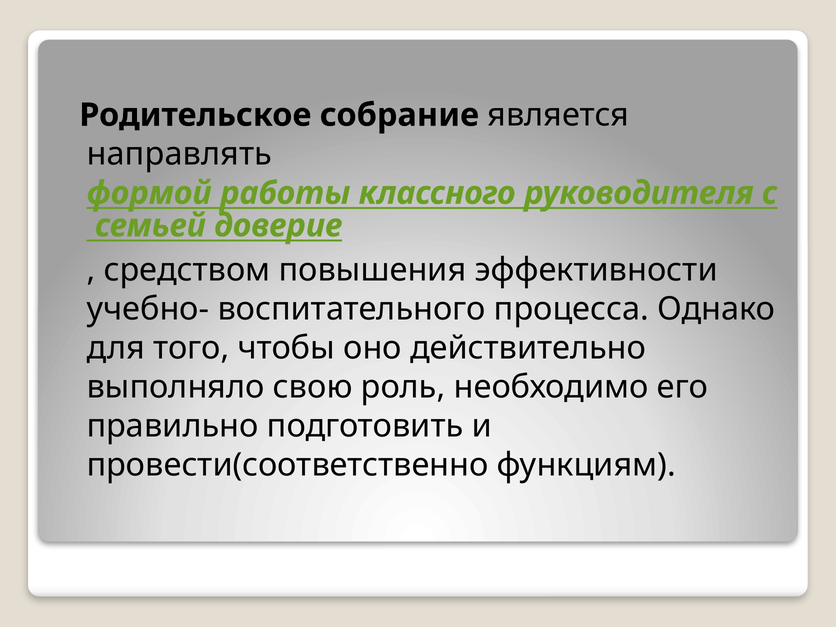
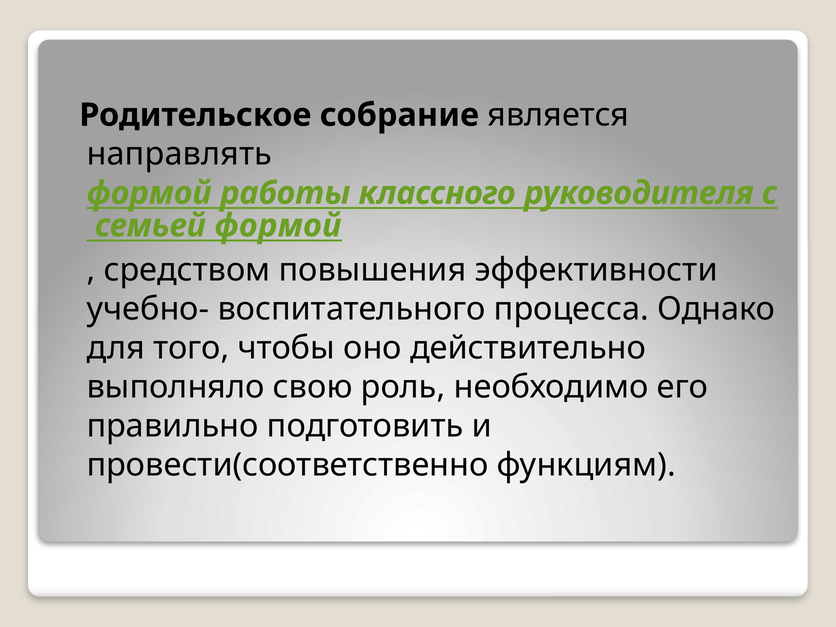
семьей доверие: доверие -> формой
